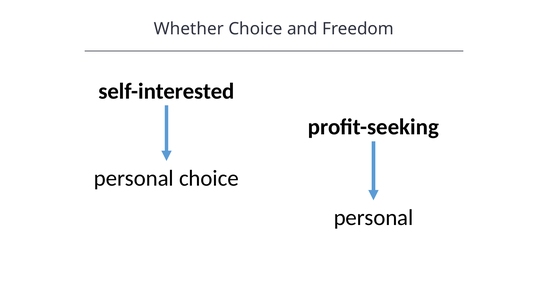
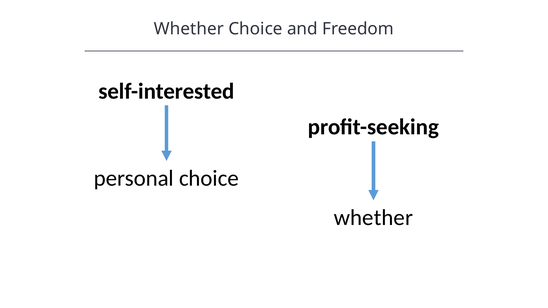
personal at (374, 218): personal -> whether
